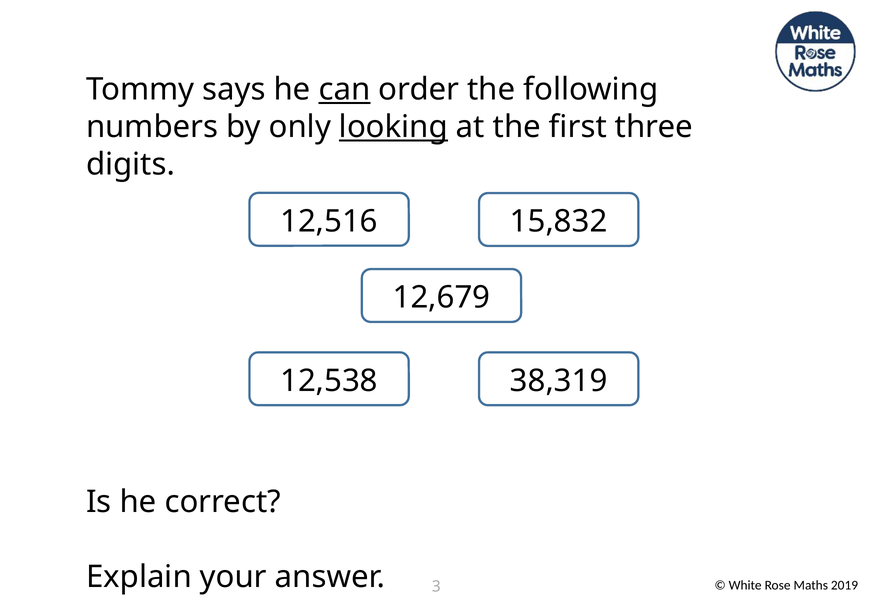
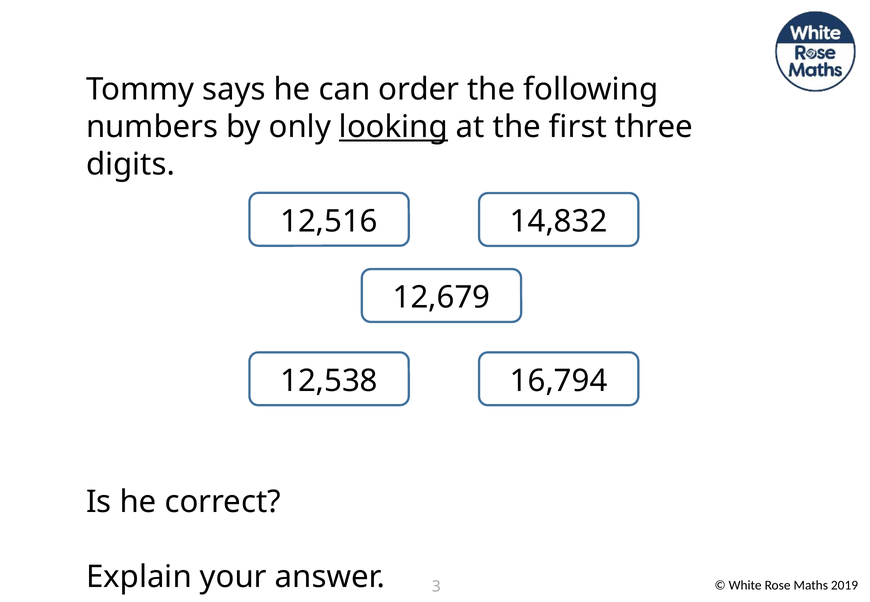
can underline: present -> none
15,832: 15,832 -> 14,832
38,319: 38,319 -> 16,794
